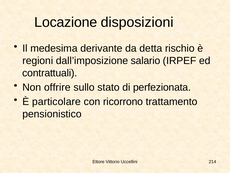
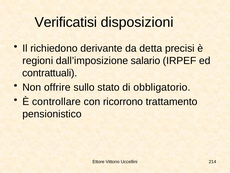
Locazione: Locazione -> Verificatisi
medesima: medesima -> richiedono
rischio: rischio -> precisi
perfezionata: perfezionata -> obbligatorio
particolare: particolare -> controllare
